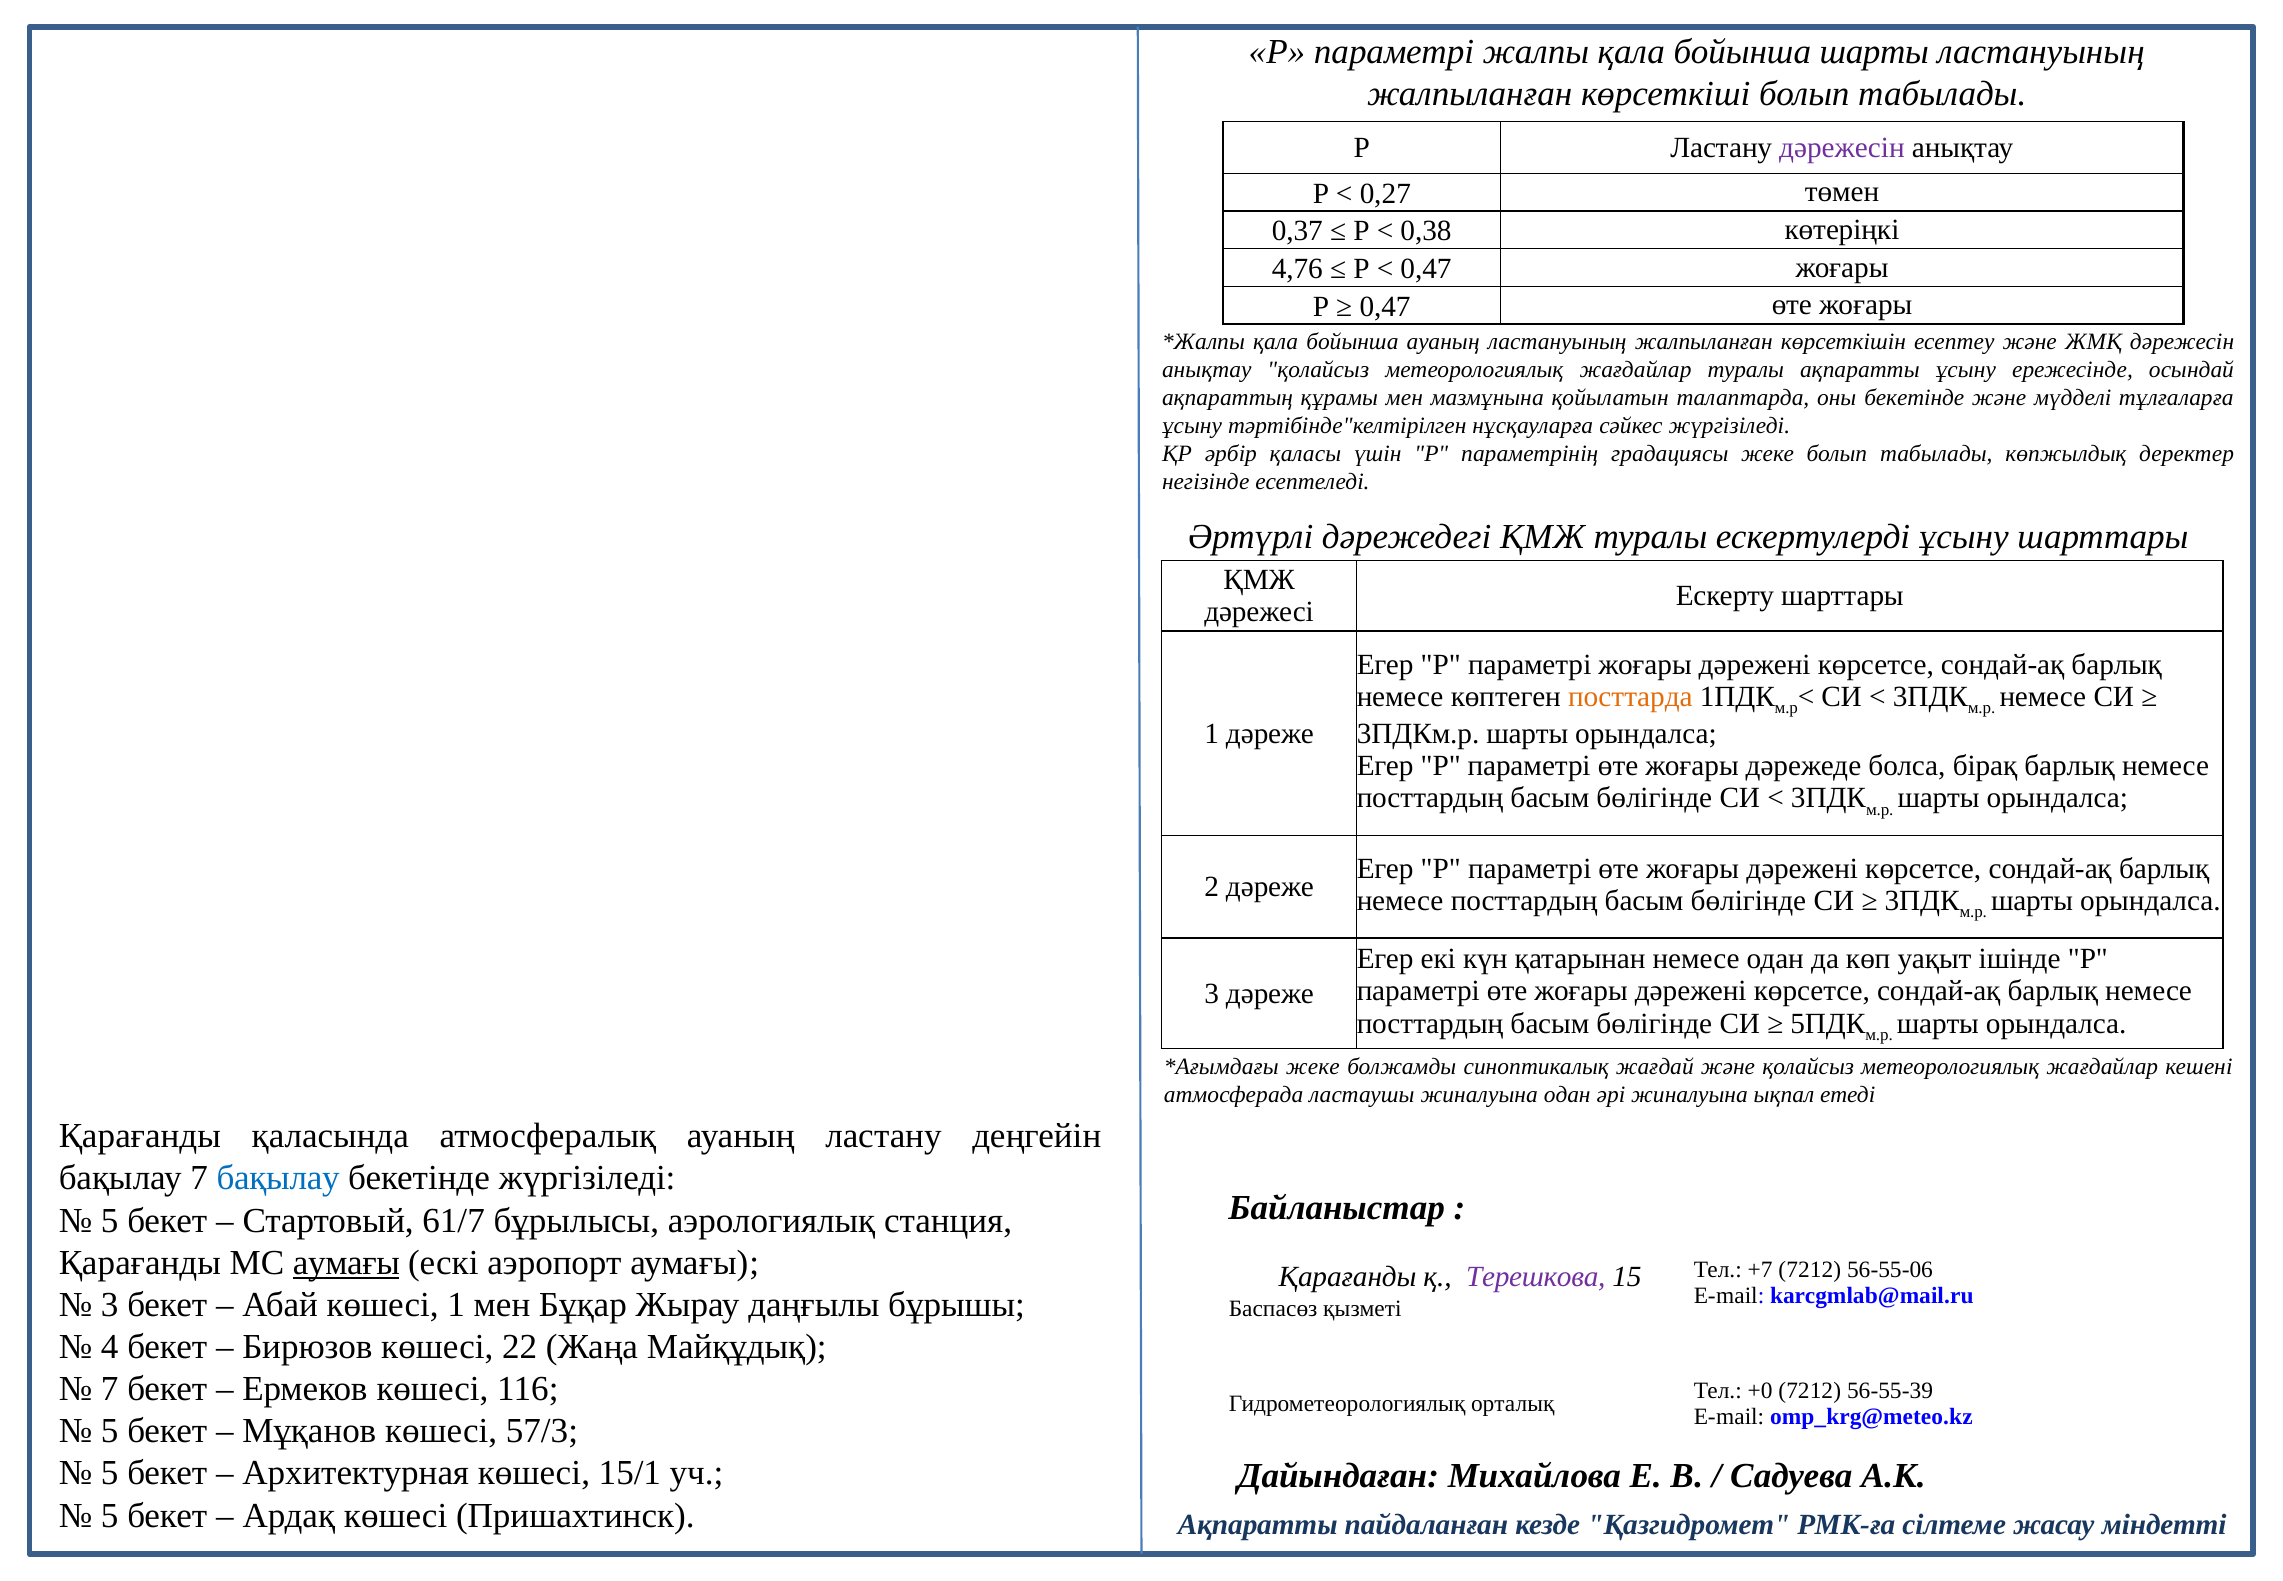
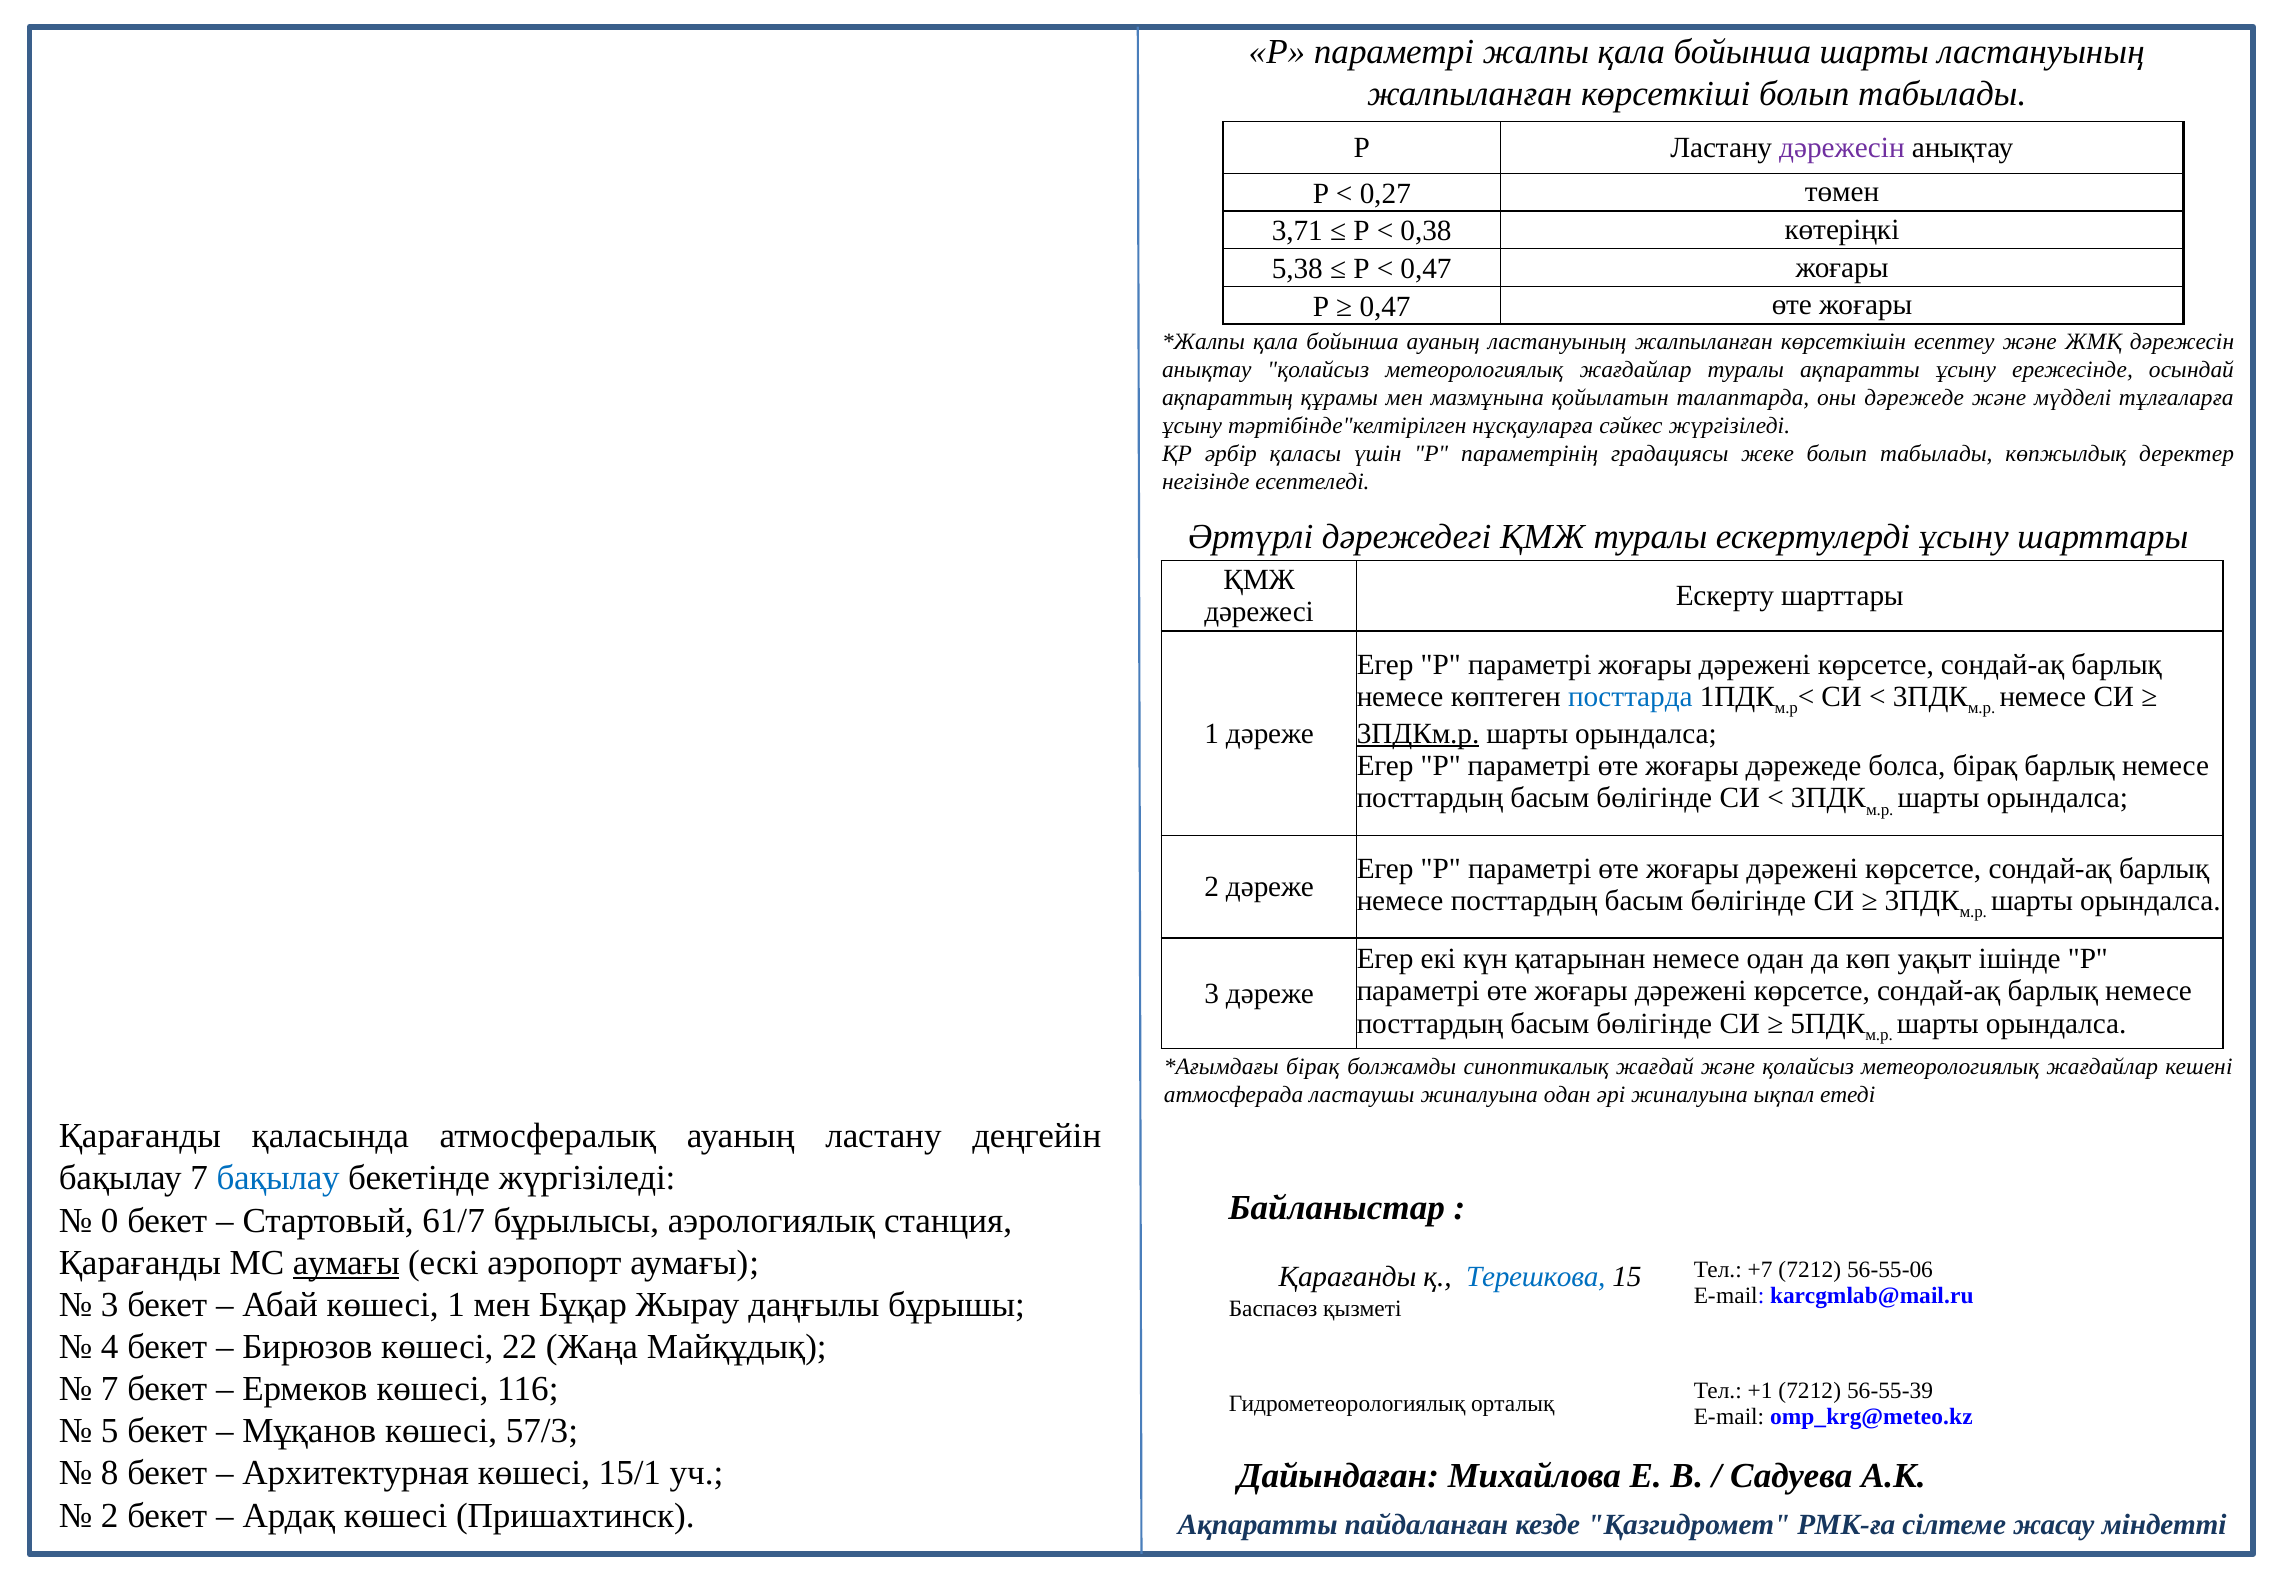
0,37: 0,37 -> 3,71
4,76: 4,76 -> 5,38
оны бекетінде: бекетінде -> дәрежеде
посттарда colour: orange -> blue
3ПДКм.р underline: none -> present
жеке at (1313, 1067): жеке -> бірақ
5 at (110, 1220): 5 -> 0
Терешкова colour: purple -> blue
+0: +0 -> +1
5 at (110, 1473): 5 -> 8
5 at (110, 1515): 5 -> 2
